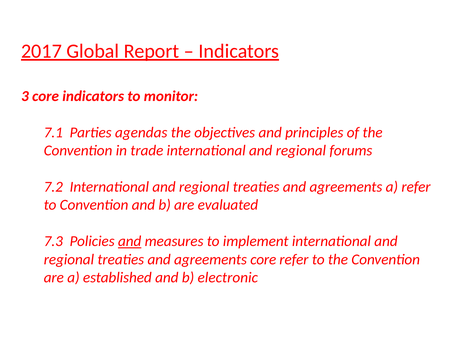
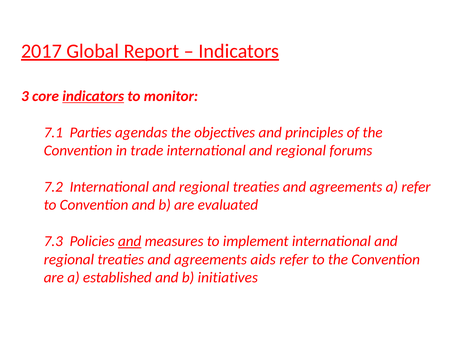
indicators at (93, 96) underline: none -> present
agreements core: core -> aids
electronic: electronic -> initiatives
